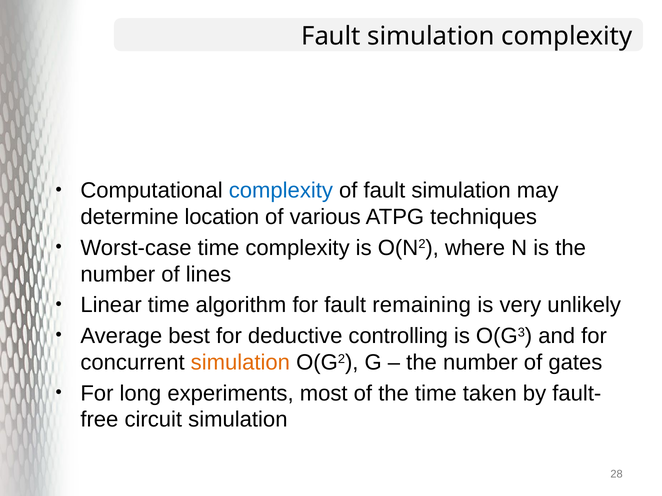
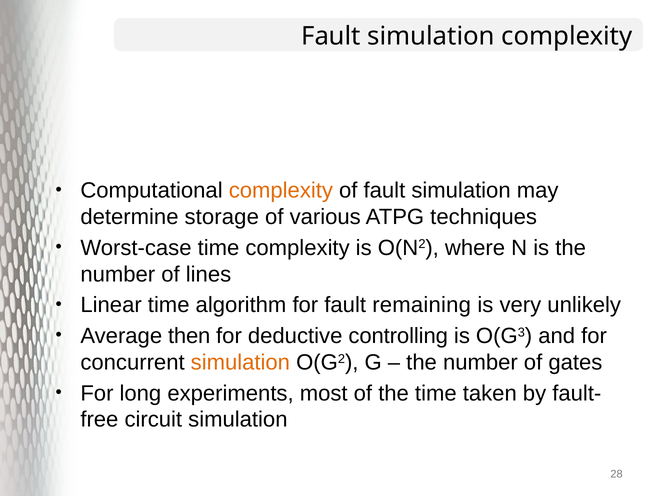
complexity at (281, 191) colour: blue -> orange
location: location -> storage
best: best -> then
